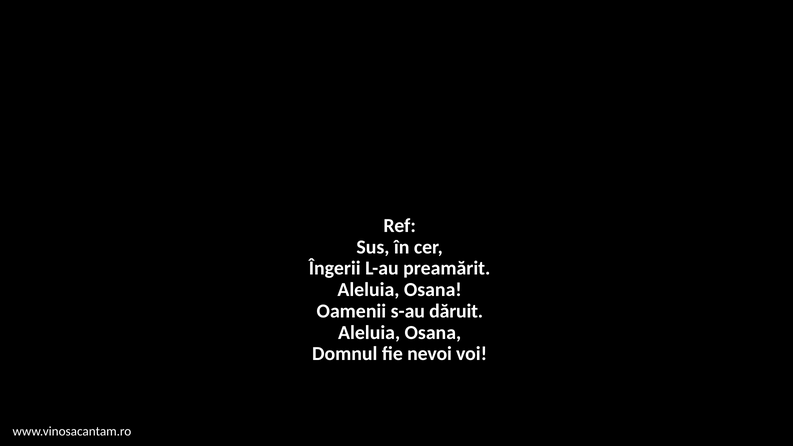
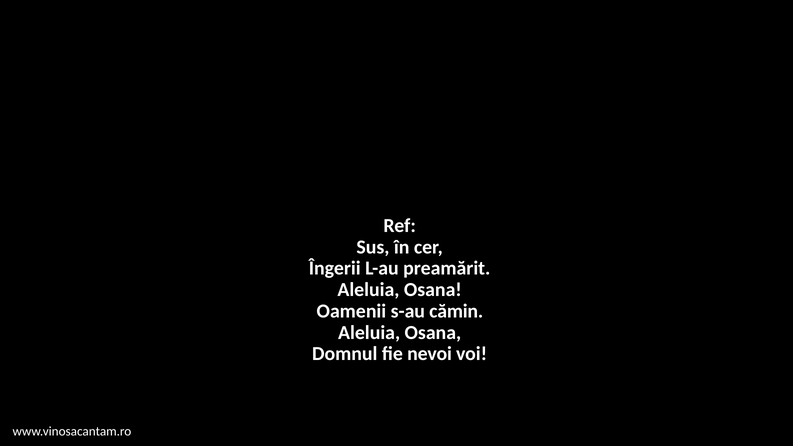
dăruit: dăruit -> cămin
